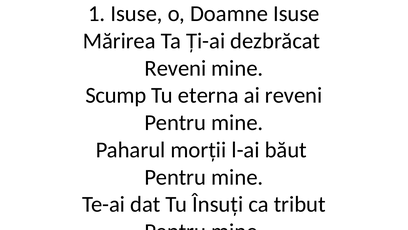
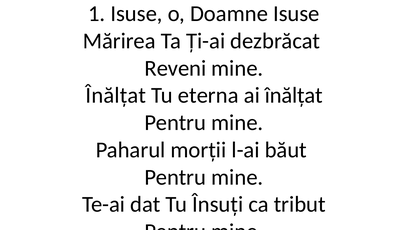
Scump at (116, 95): Scump -> Înălțat
ai reveni: reveni -> înălțat
